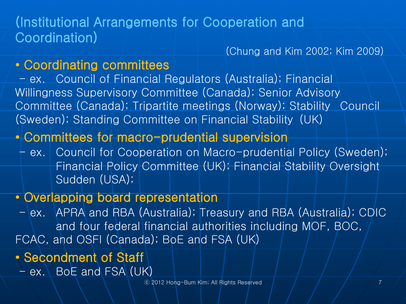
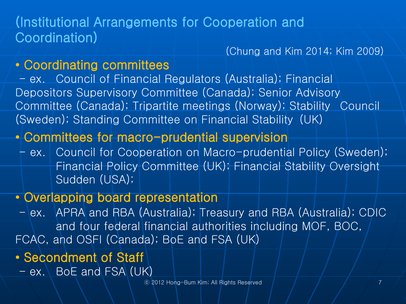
2002: 2002 -> 2014
Willingness: Willingness -> Depositors
